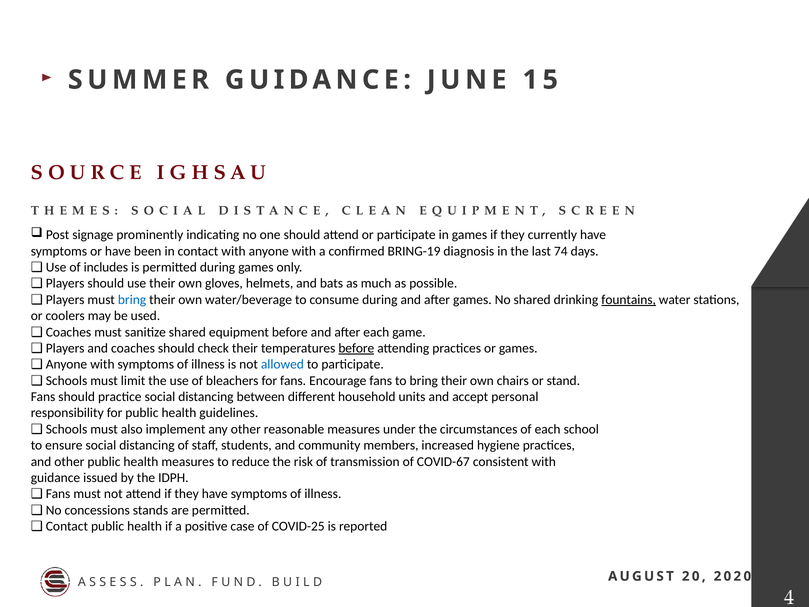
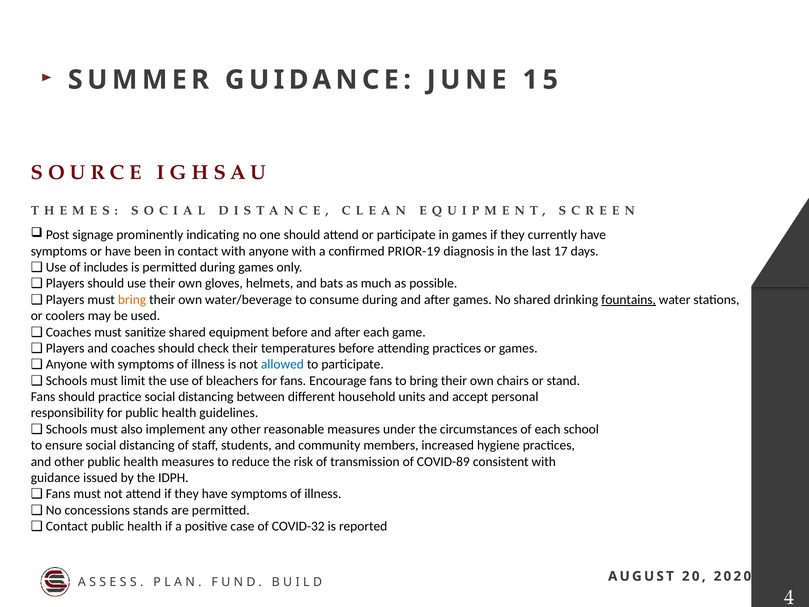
BRING-19: BRING-19 -> PRIOR-19
74: 74 -> 17
bring at (132, 300) colour: blue -> orange
before at (356, 348) underline: present -> none
COVID-67: COVID-67 -> COVID-89
COVID-25: COVID-25 -> COVID-32
